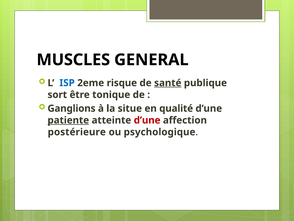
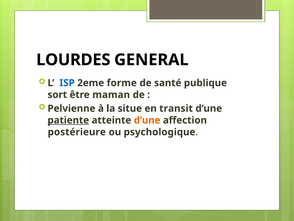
MUSCLES: MUSCLES -> LOURDES
risque: risque -> forme
santé underline: present -> none
tonique: tonique -> maman
Ganglions: Ganglions -> Pelvienne
qualité: qualité -> transit
d’une at (147, 120) colour: red -> orange
